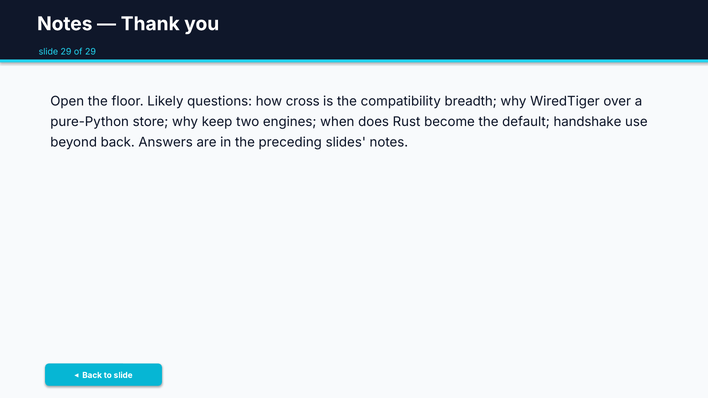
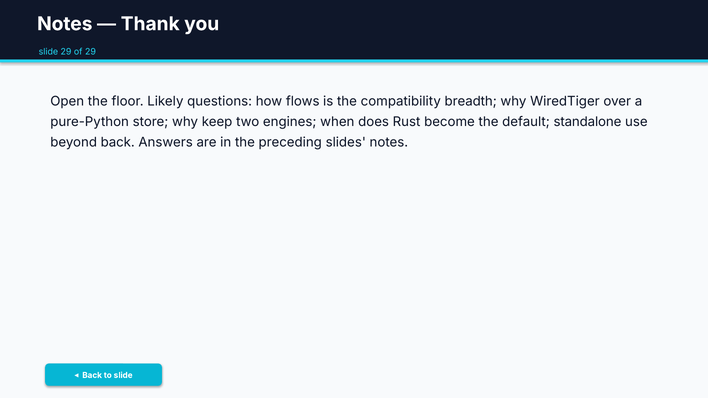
cross: cross -> flows
handshake: handshake -> standalone
